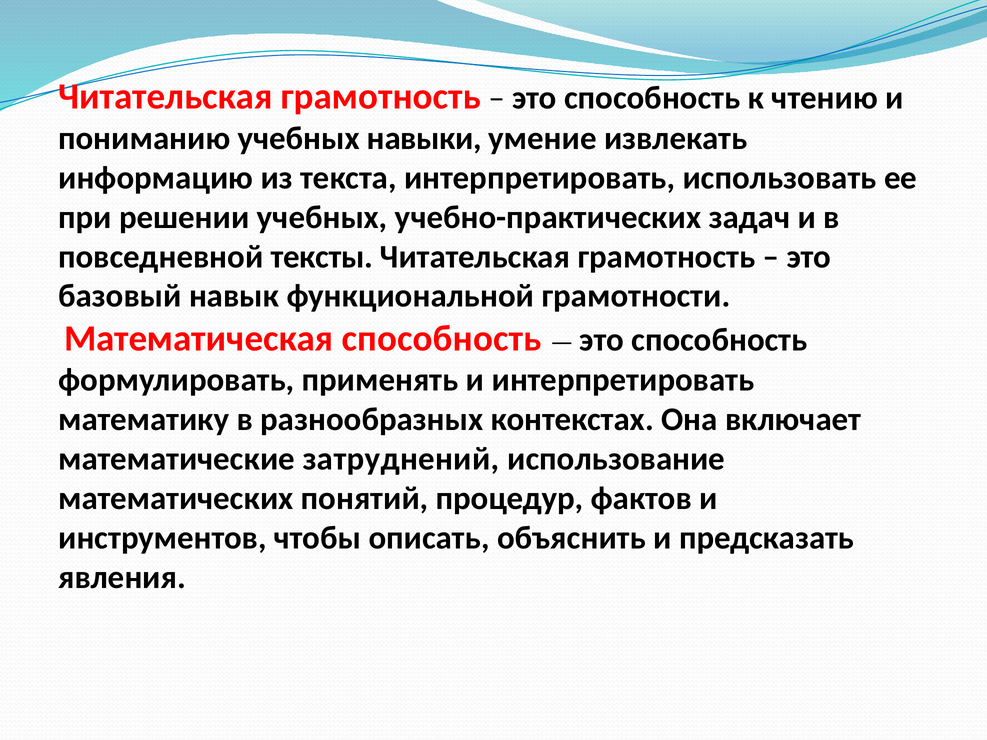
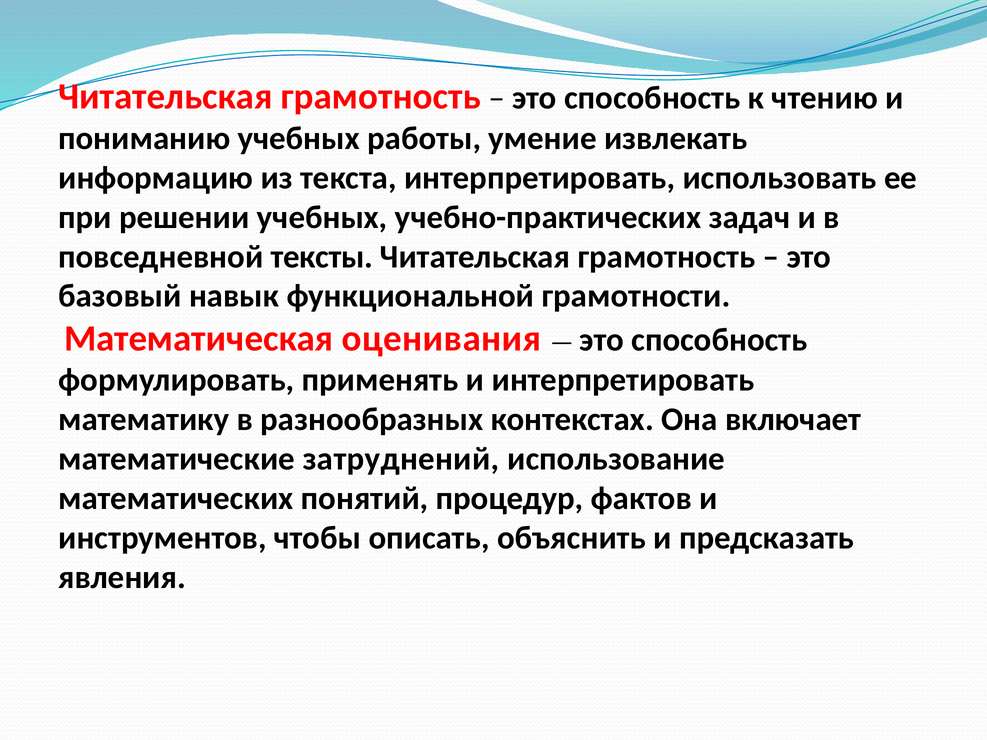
навыки: навыки -> работы
Математическая способность: способность -> оценивания
